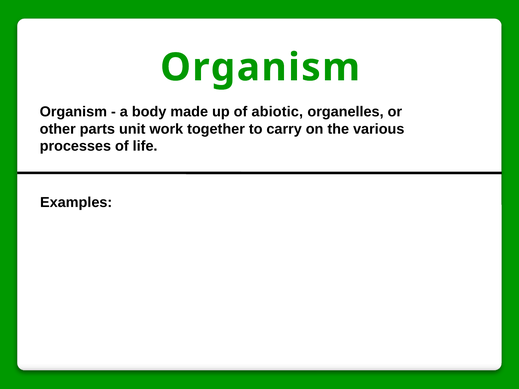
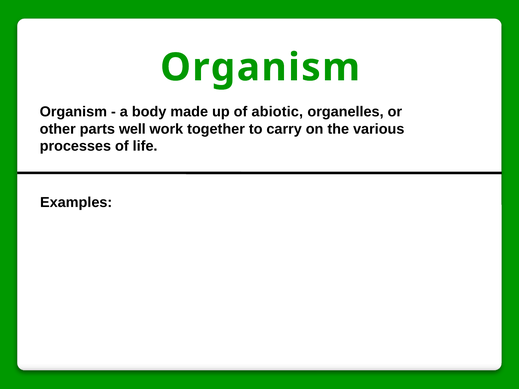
unit: unit -> well
